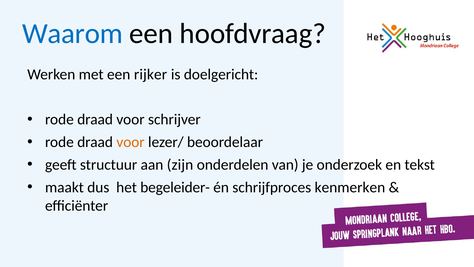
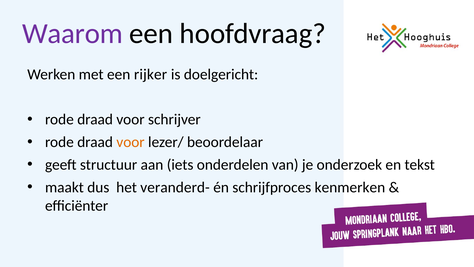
Waarom colour: blue -> purple
zijn: zijn -> iets
begeleider-: begeleider- -> veranderd-
